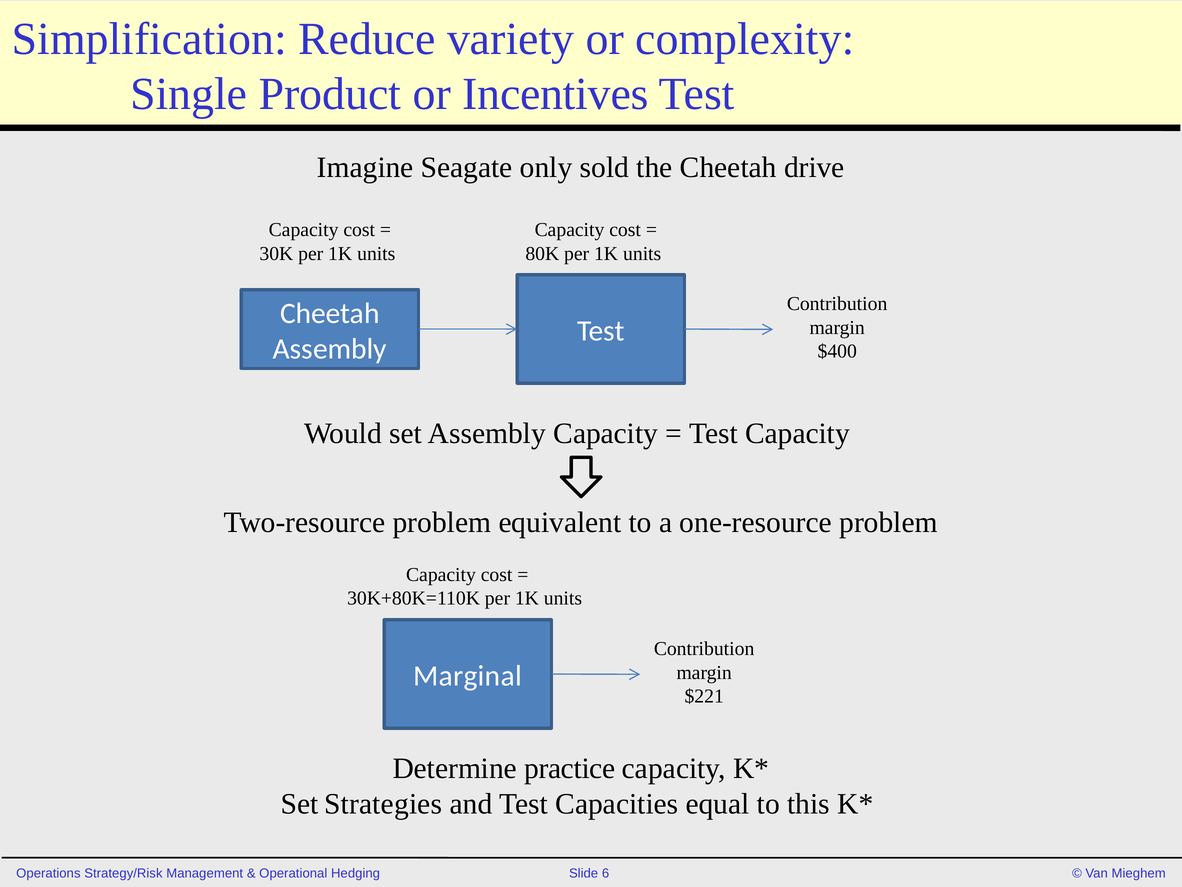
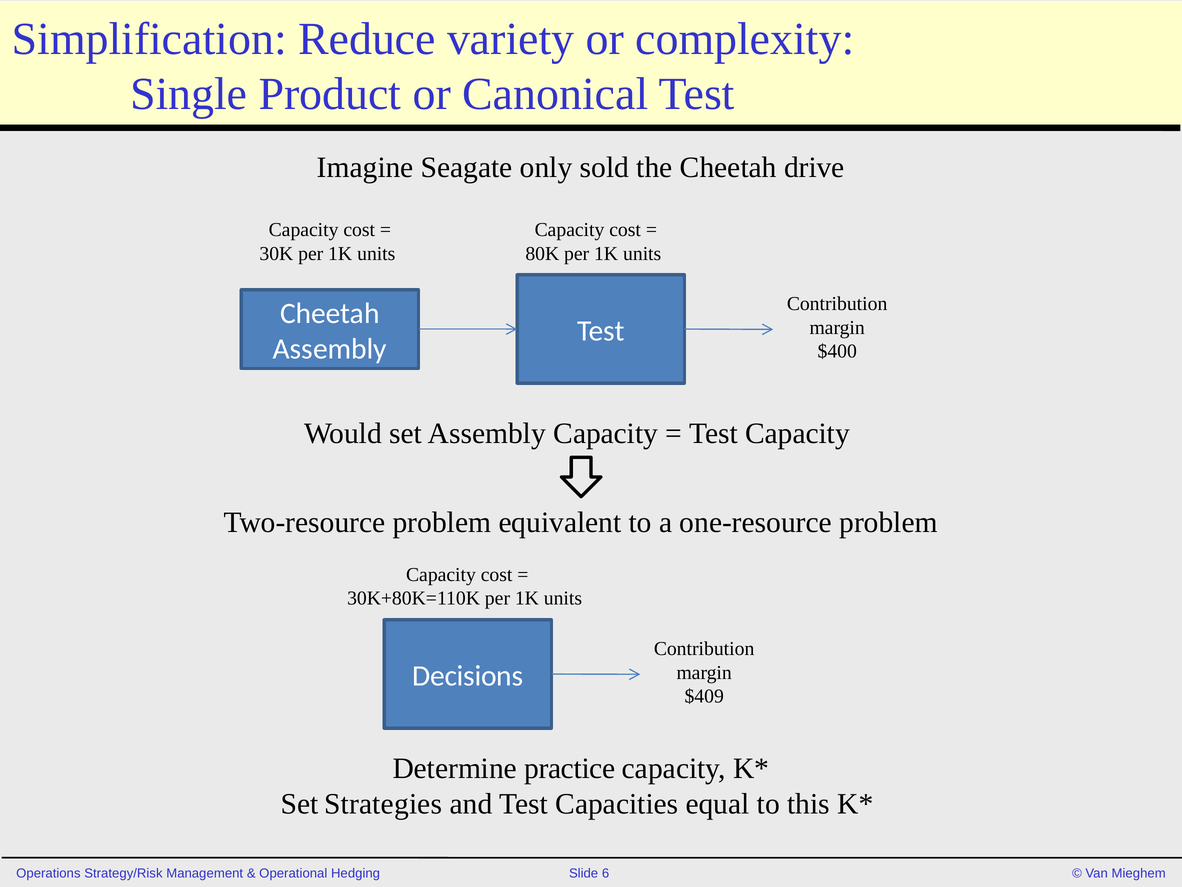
Incentives: Incentives -> Canonical
Marginal: Marginal -> Decisions
$221: $221 -> $409
